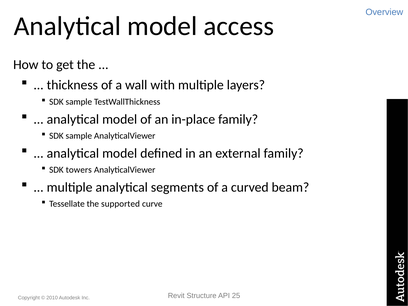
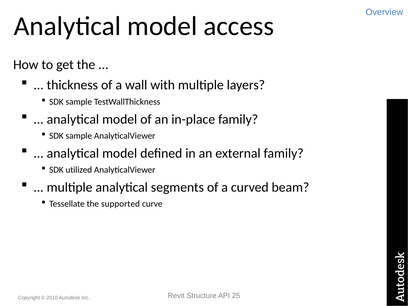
towers: towers -> utilized
